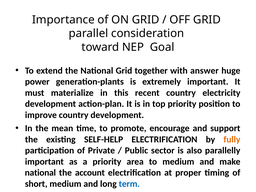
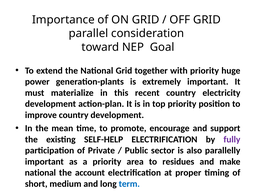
with answer: answer -> priority
fully colour: orange -> purple
to medium: medium -> residues
